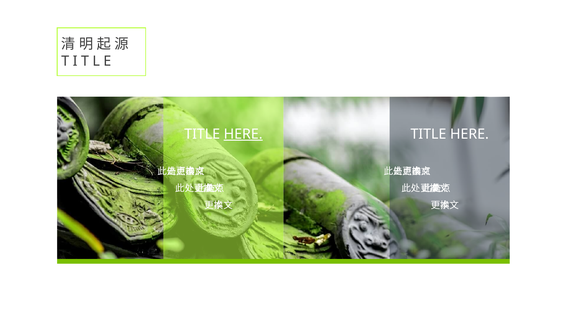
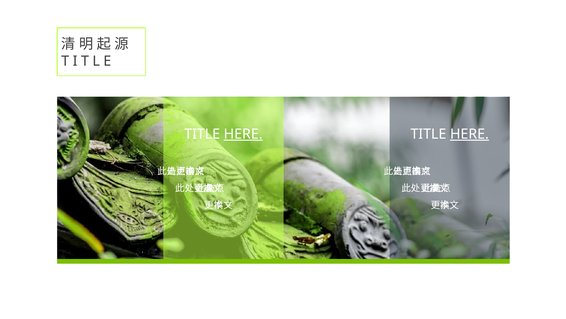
HERE at (469, 134) underline: none -> present
